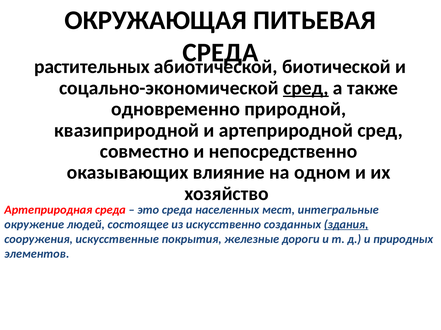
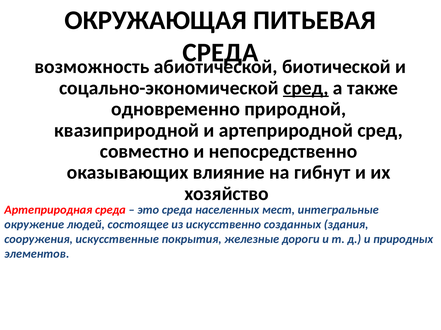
растительных: растительных -> возможность
одном: одном -> гибнут
здания underline: present -> none
